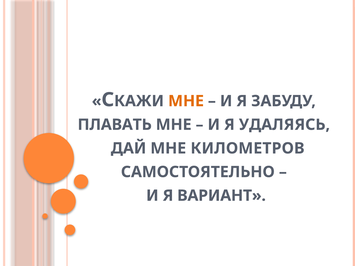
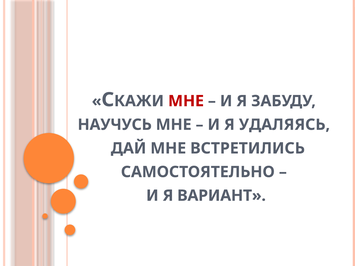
МНЕ at (186, 101) colour: orange -> red
ПЛАВАТЬ: ПЛАВАТЬ -> НАУЧУСЬ
КИЛОМЕТРОВ: КИЛОМЕТРОВ -> ВСТРЕТИЛИСЬ
